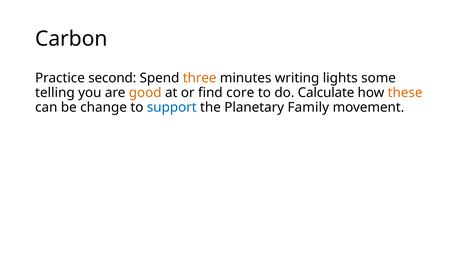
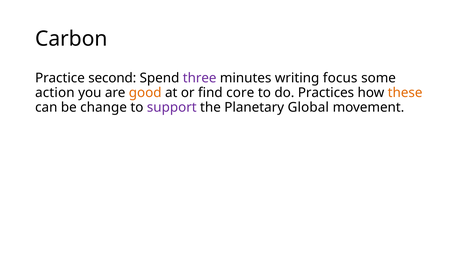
three colour: orange -> purple
lights: lights -> focus
telling: telling -> action
Calculate: Calculate -> Practices
support colour: blue -> purple
Family: Family -> Global
